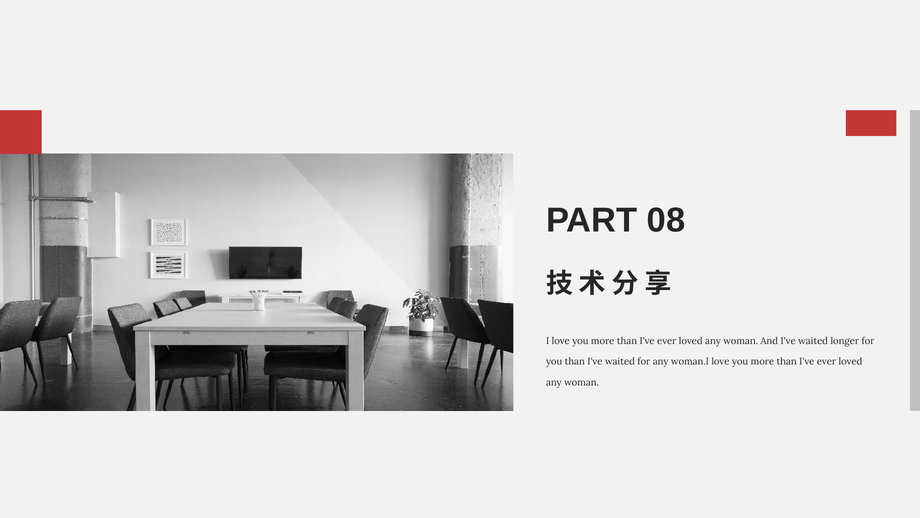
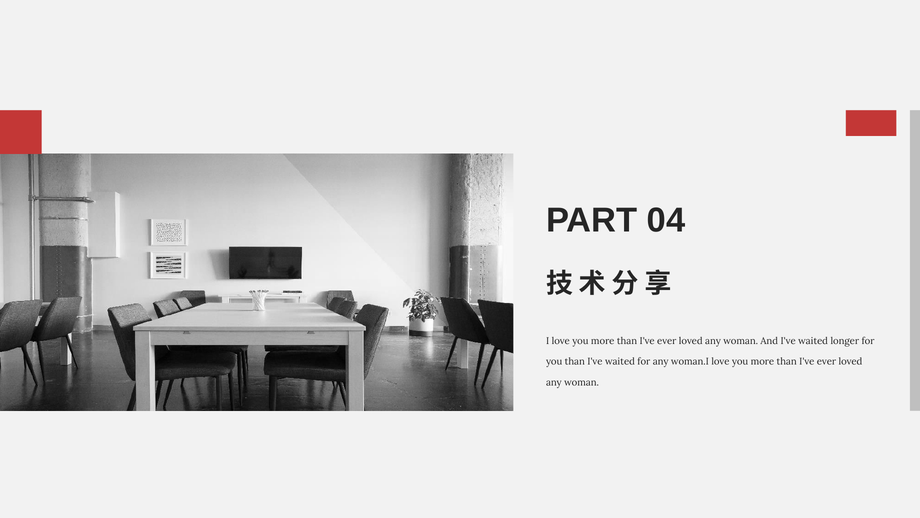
08: 08 -> 04
